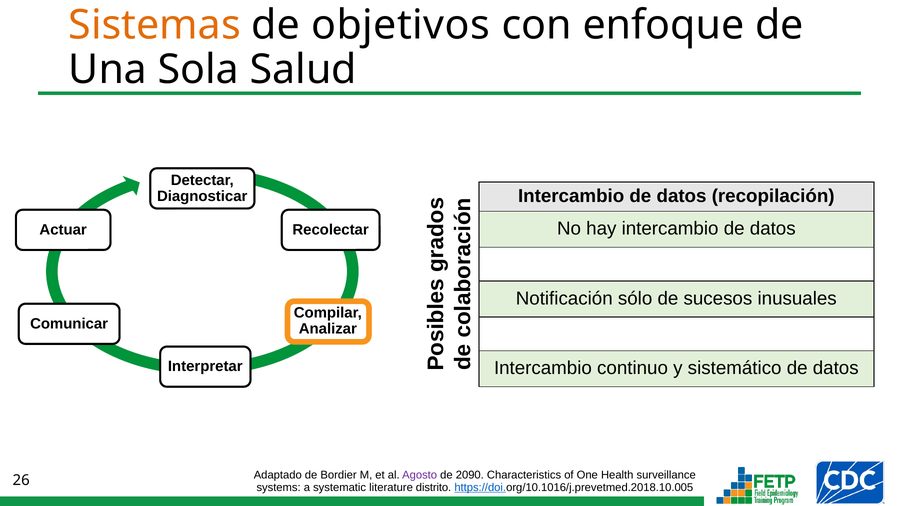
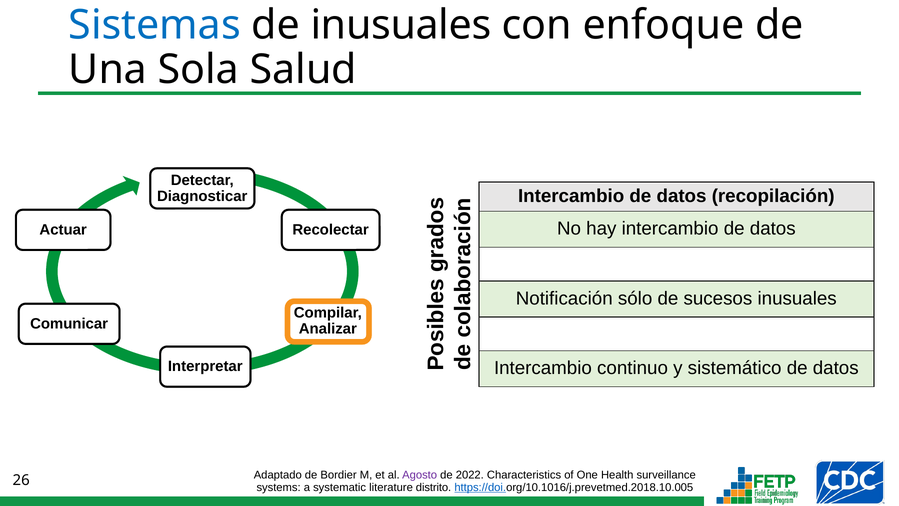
Sistemas colour: orange -> blue
de objetivos: objetivos -> inusuales
2090: 2090 -> 2022
